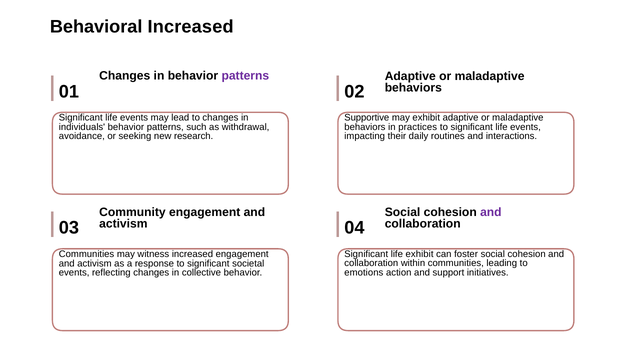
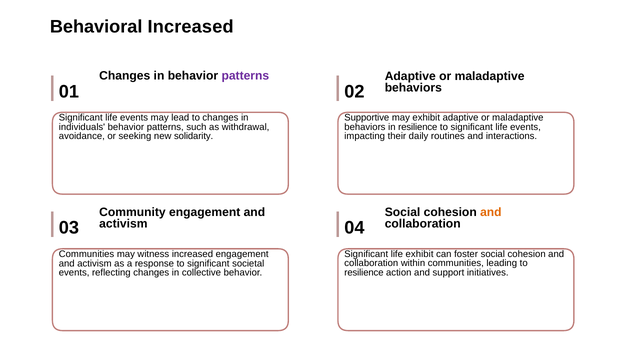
in practices: practices -> resilience
research: research -> solidarity
and at (491, 212) colour: purple -> orange
emotions at (364, 272): emotions -> resilience
